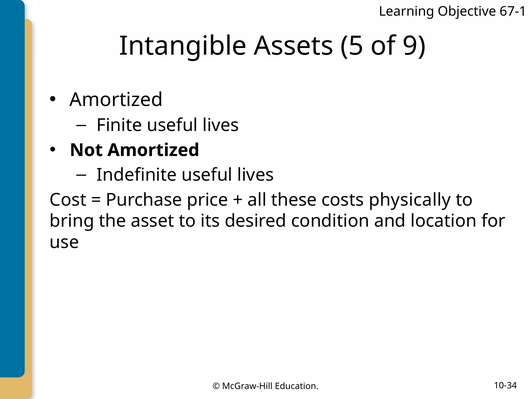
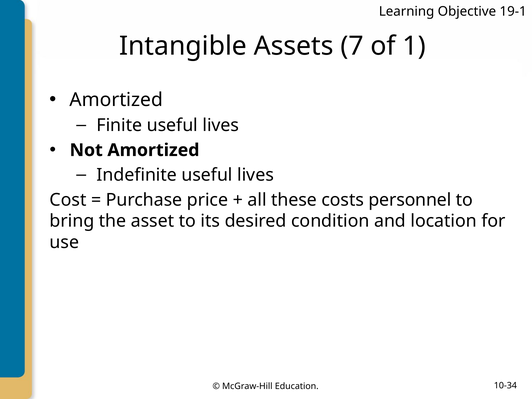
67-1: 67-1 -> 19-1
5: 5 -> 7
9: 9 -> 1
physically: physically -> personnel
